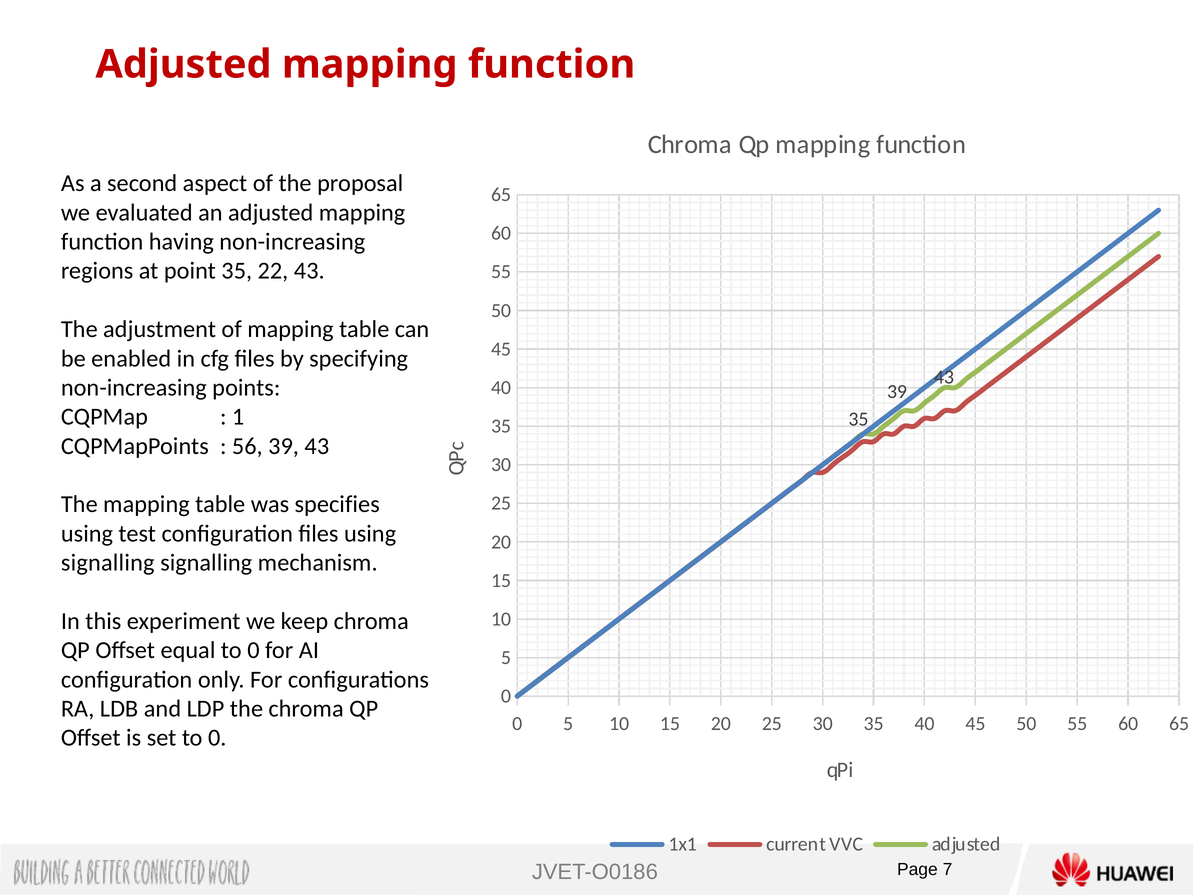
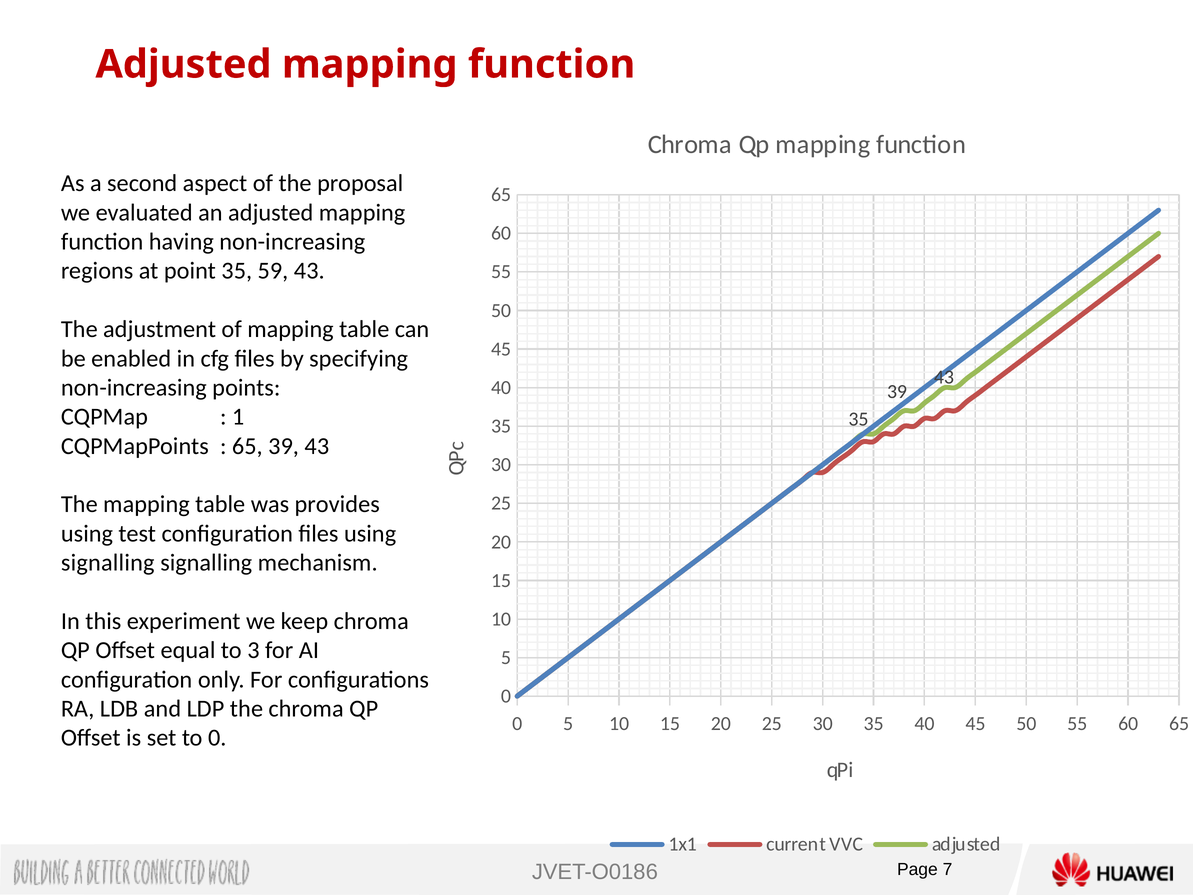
22: 22 -> 59
56 at (247, 446): 56 -> 65
specifies: specifies -> provides
equal to 0: 0 -> 3
